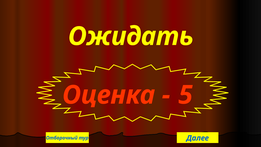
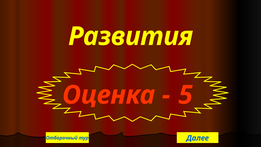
Ожидать: Ожидать -> Развития
